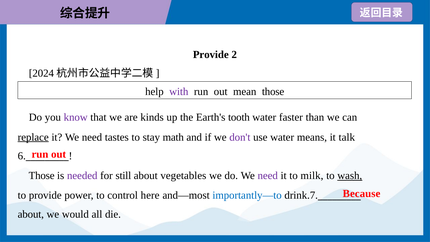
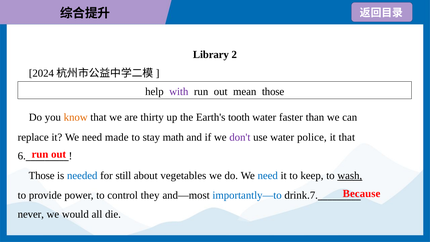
Provide at (211, 54): Provide -> Library
know colour: purple -> orange
kinds: kinds -> thirty
replace underline: present -> none
tastes: tastes -> made
means: means -> police
it talk: talk -> that
needed colour: purple -> blue
need at (268, 176) colour: purple -> blue
milk: milk -> keep
here: here -> they
about at (31, 214): about -> never
